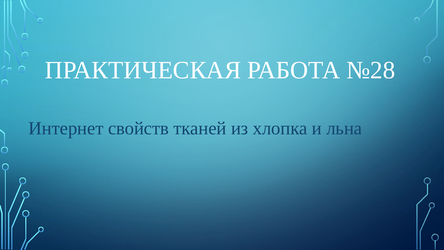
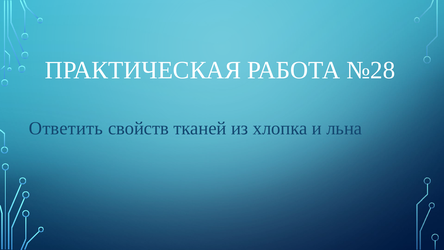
Интернет: Интернет -> Ответить
